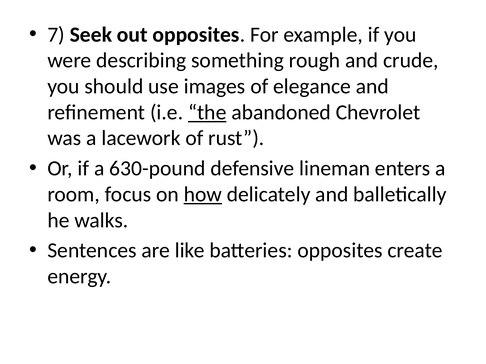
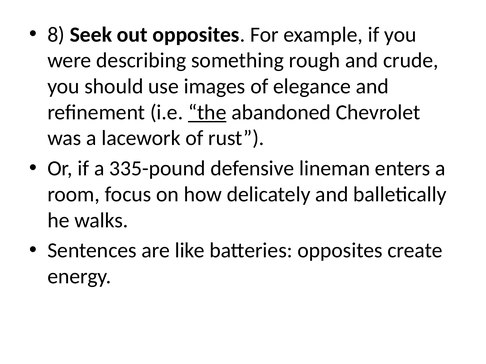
7: 7 -> 8
630-pound: 630-pound -> 335-pound
how underline: present -> none
